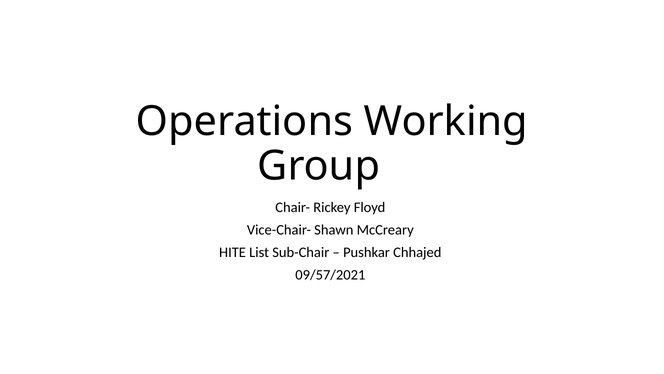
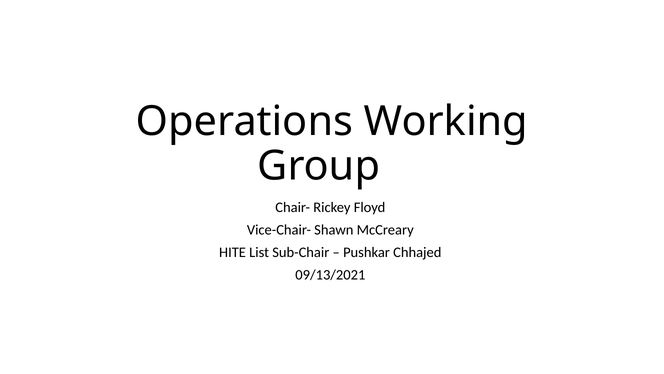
09/57/2021: 09/57/2021 -> 09/13/2021
